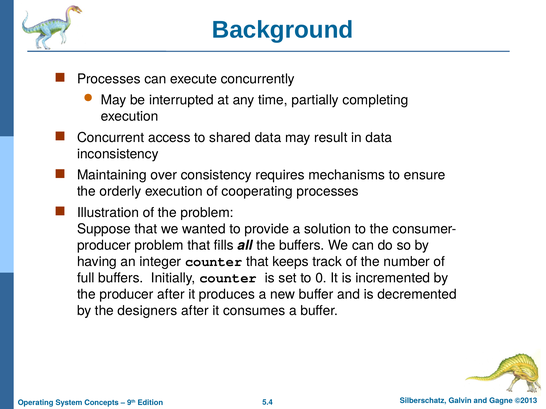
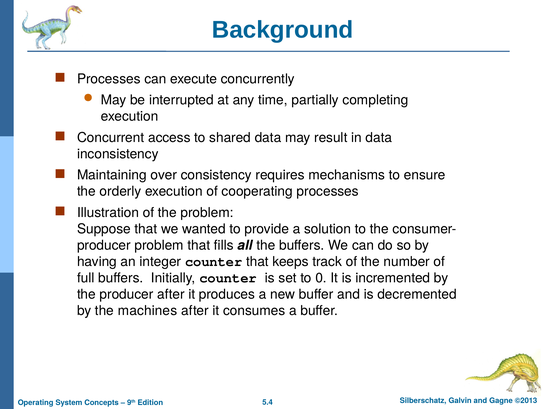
designers: designers -> machines
